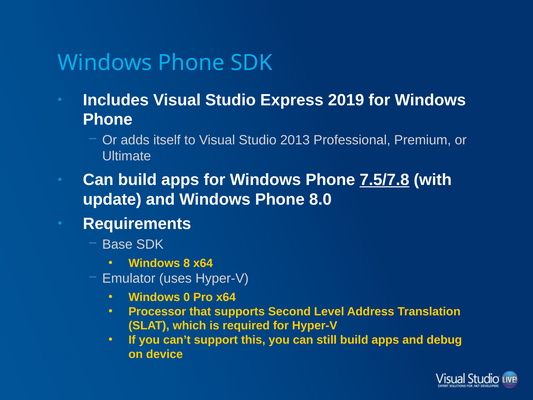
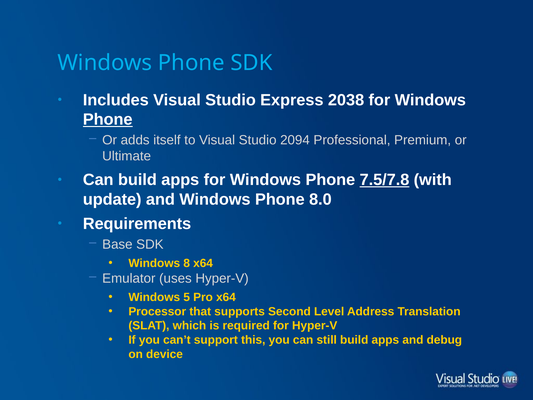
2019: 2019 -> 2038
Phone at (108, 120) underline: none -> present
2013: 2013 -> 2094
0: 0 -> 5
